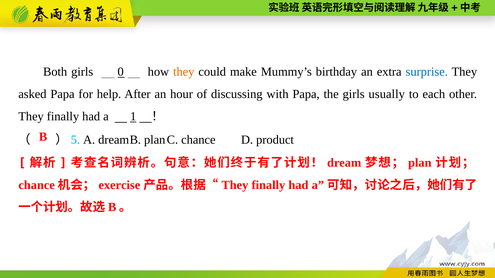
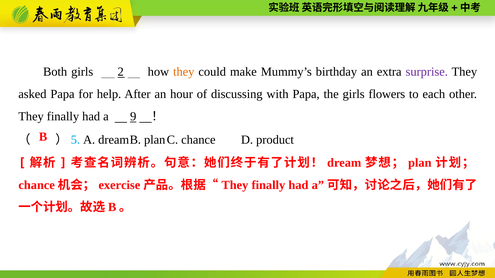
0: 0 -> 2
surprise colour: blue -> purple
usually: usually -> flowers
1: 1 -> 9
